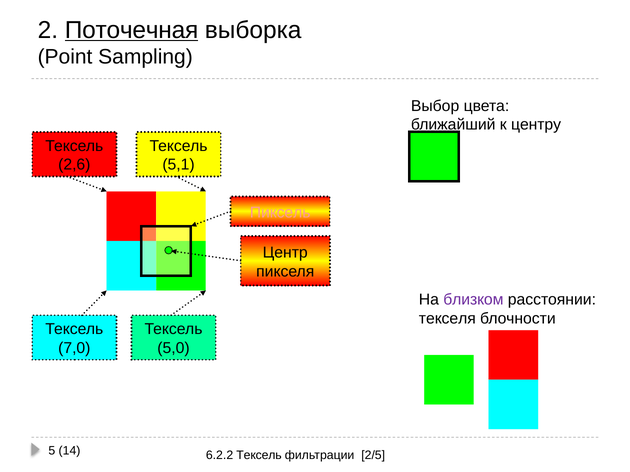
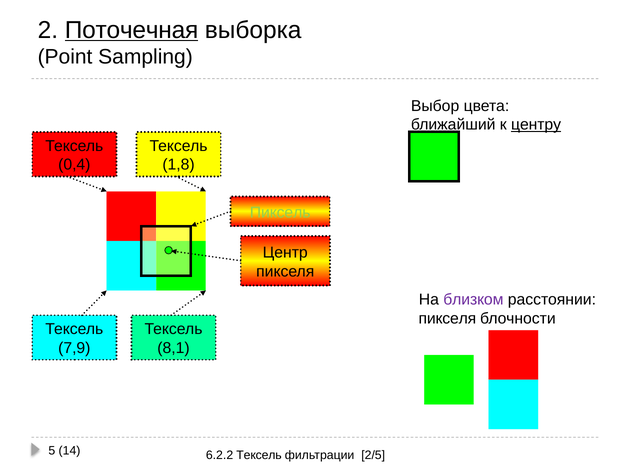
центру underline: none -> present
2,6: 2,6 -> 0,4
5,1: 5,1 -> 1,8
Пиксель colour: pink -> light green
текселя at (447, 319): текселя -> пикселя
7,0: 7,0 -> 7,9
5,0: 5,0 -> 8,1
